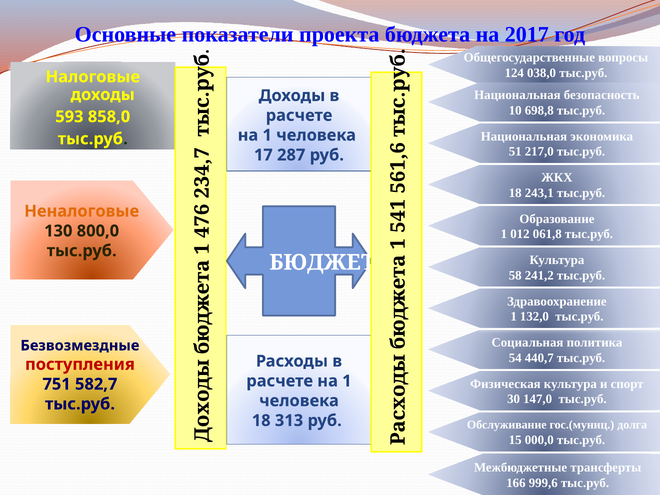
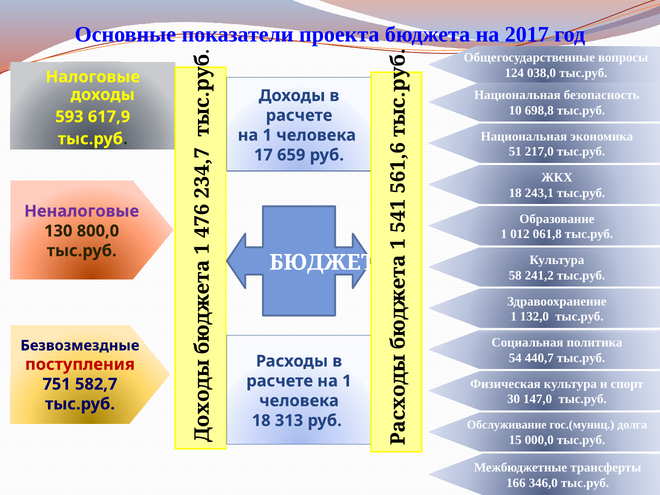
858,0: 858,0 -> 617,9
287: 287 -> 659
Неналоговые colour: orange -> purple
999,6: 999,6 -> 346,0
